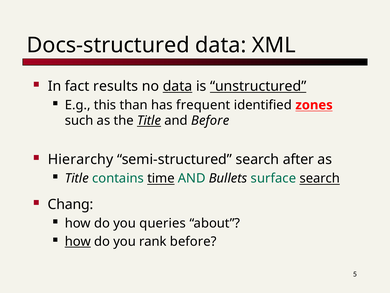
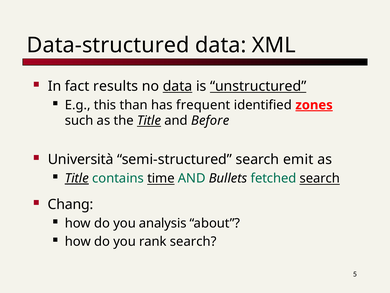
Docs-structured: Docs-structured -> Data-structured
zones underline: none -> present
Hierarchy: Hierarchy -> Università
after: after -> emit
Title at (77, 178) underline: none -> present
surface: surface -> fetched
queries: queries -> analysis
how at (78, 241) underline: present -> none
rank before: before -> search
